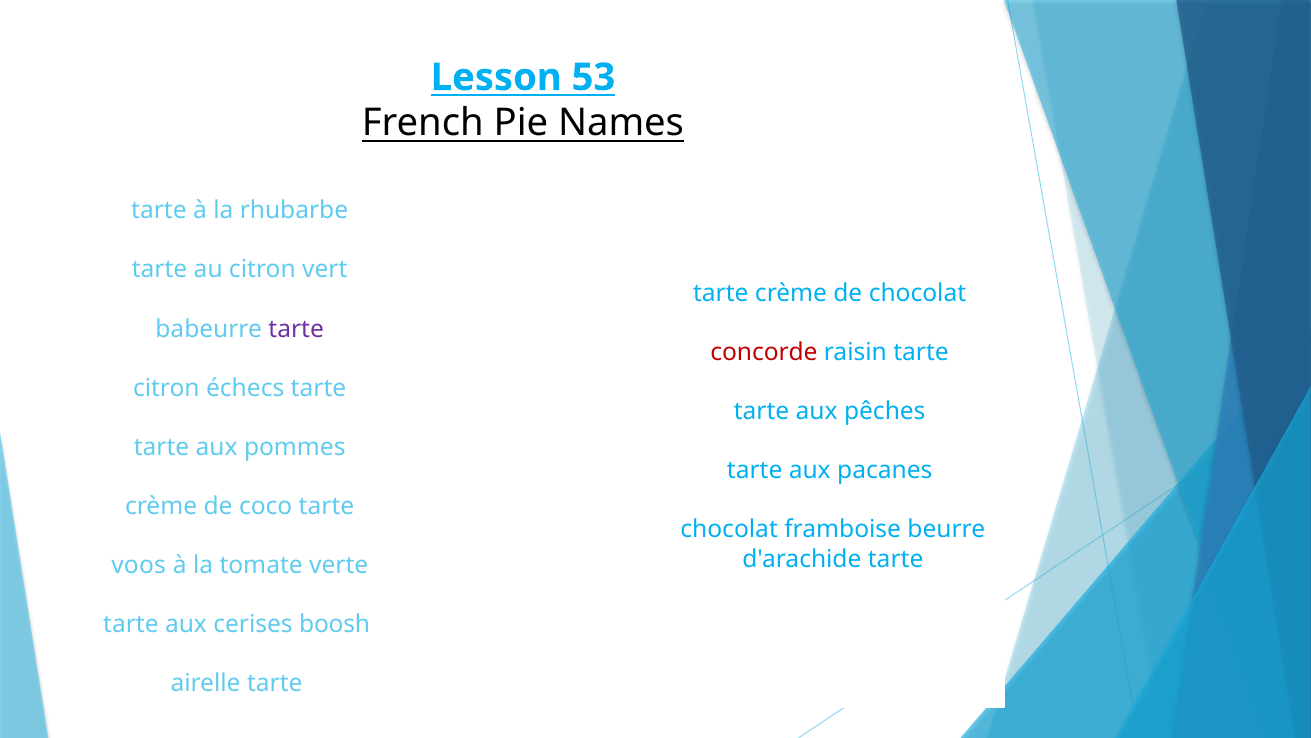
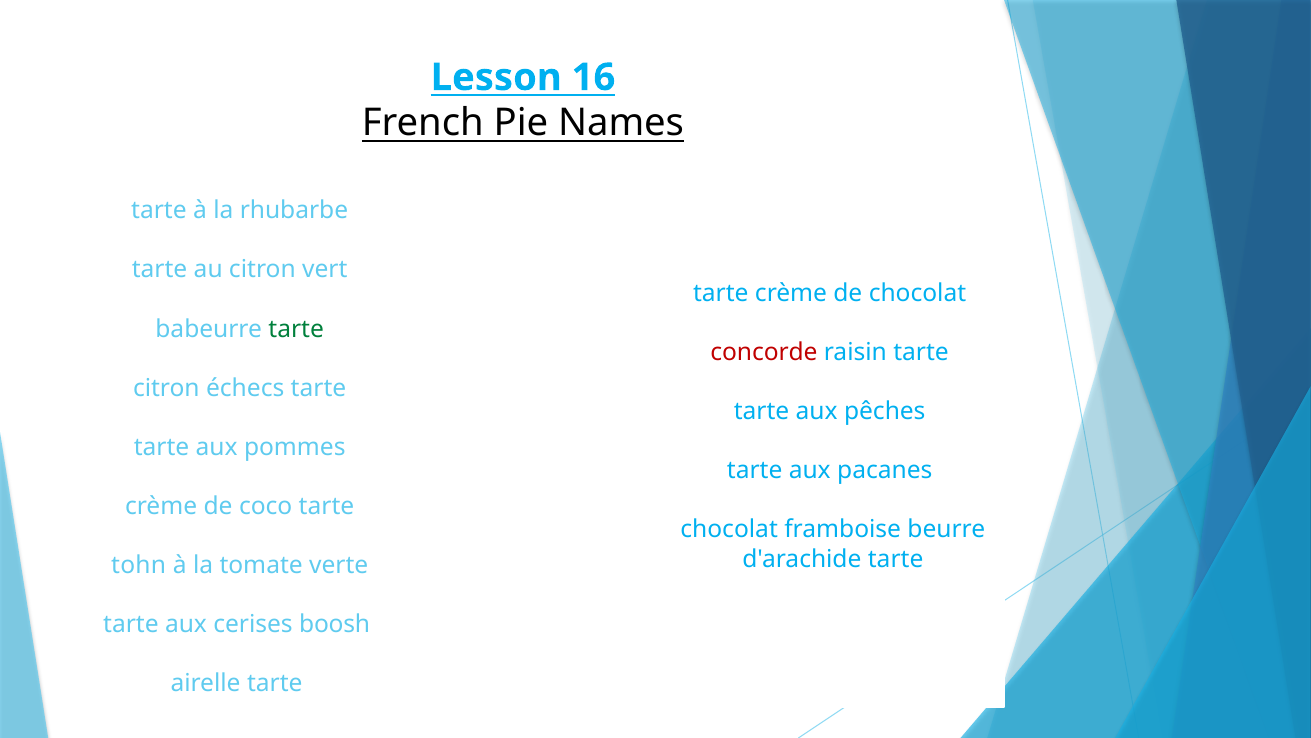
53: 53 -> 16
tarte at (296, 329) colour: purple -> green
voos: voos -> tohn
